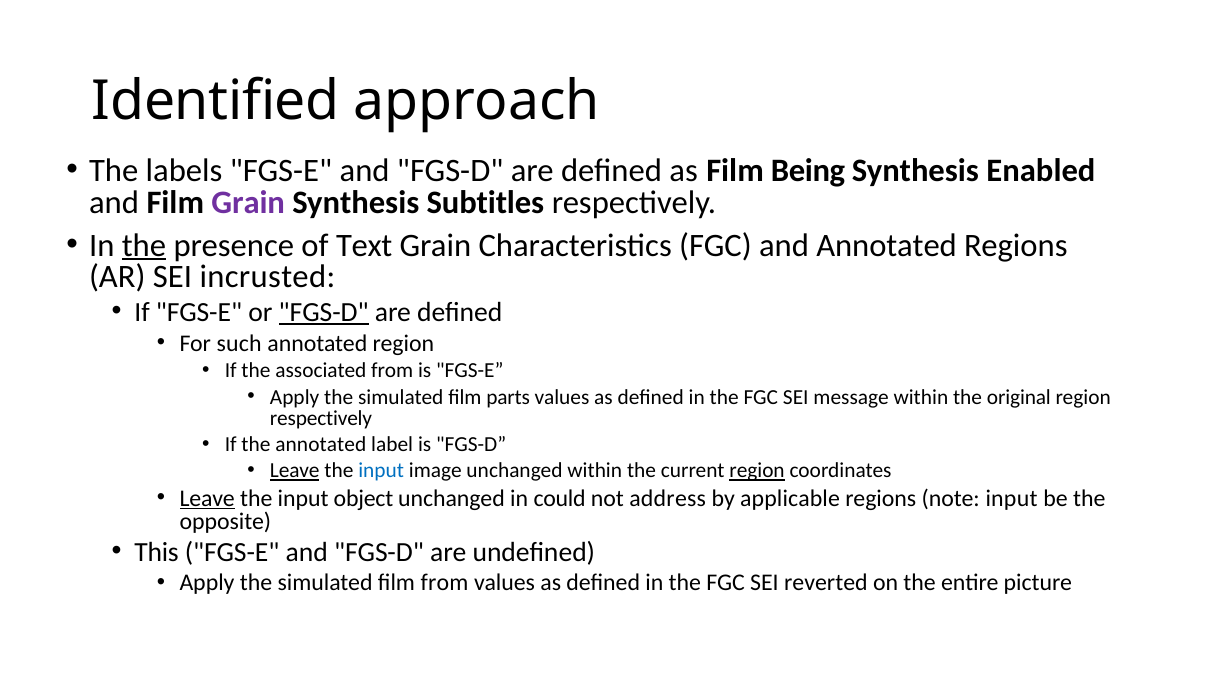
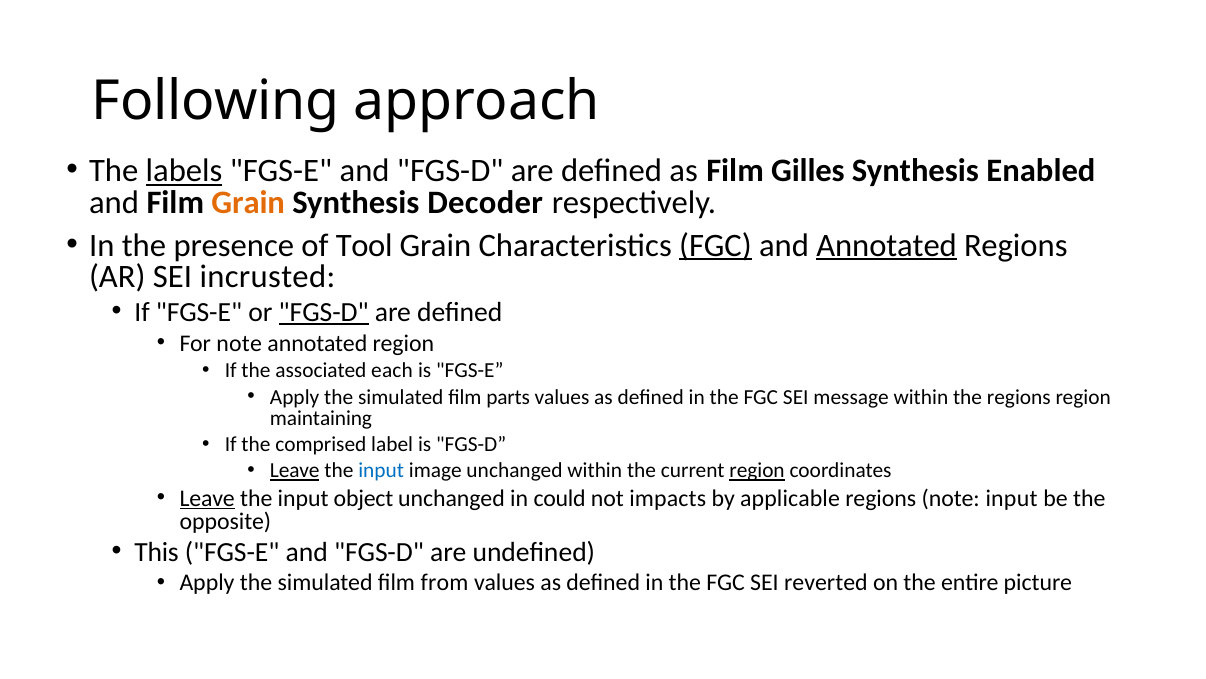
Identified: Identified -> Following
labels underline: none -> present
Being: Being -> Gilles
Grain at (248, 202) colour: purple -> orange
Subtitles: Subtitles -> Decoder
the at (144, 245) underline: present -> none
Text: Text -> Tool
FGC at (715, 245) underline: none -> present
Annotated at (887, 245) underline: none -> present
For such: such -> note
associated from: from -> each
the original: original -> regions
respectively at (321, 418): respectively -> maintaining
the annotated: annotated -> comprised
address: address -> impacts
